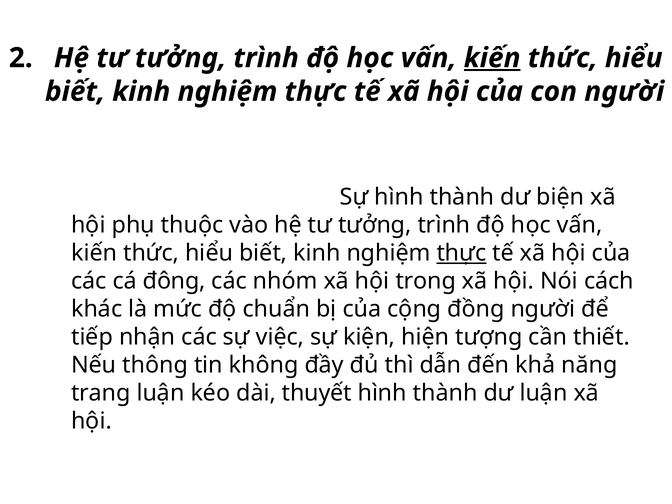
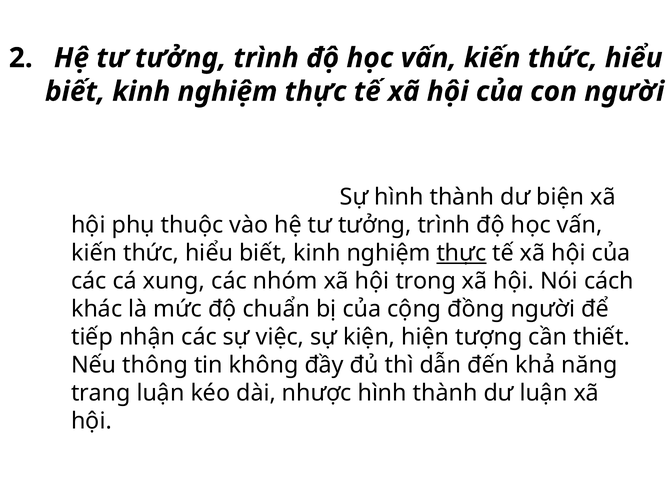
kiến at (492, 58) underline: present -> none
đông: đông -> xung
thuyết: thuyết -> nhược
